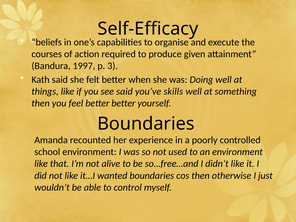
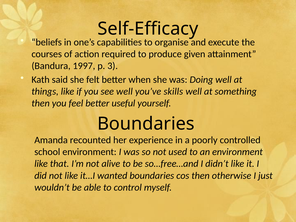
see said: said -> well
better better: better -> useful
